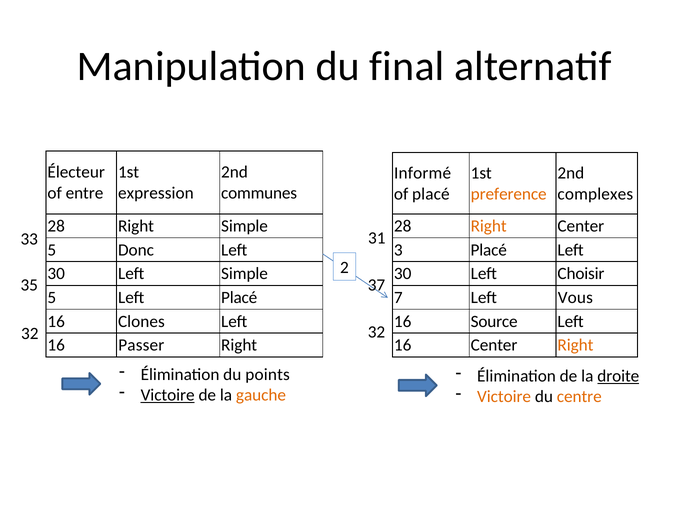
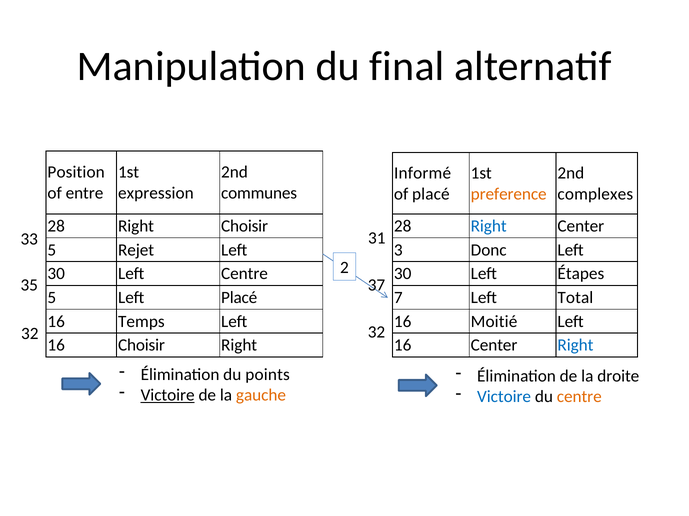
Électeur: Électeur -> Position
Right Simple: Simple -> Choisir
Right at (489, 226) colour: orange -> blue
Donc: Donc -> Rejet
3 Placé: Placé -> Donc
Left Simple: Simple -> Centre
Choisir: Choisir -> Étapes
Vous: Vous -> Total
Clones: Clones -> Temps
Source: Source -> Moitié
16 Passer: Passer -> Choisir
Right at (575, 346) colour: orange -> blue
droite underline: present -> none
Victoire at (504, 397) colour: orange -> blue
